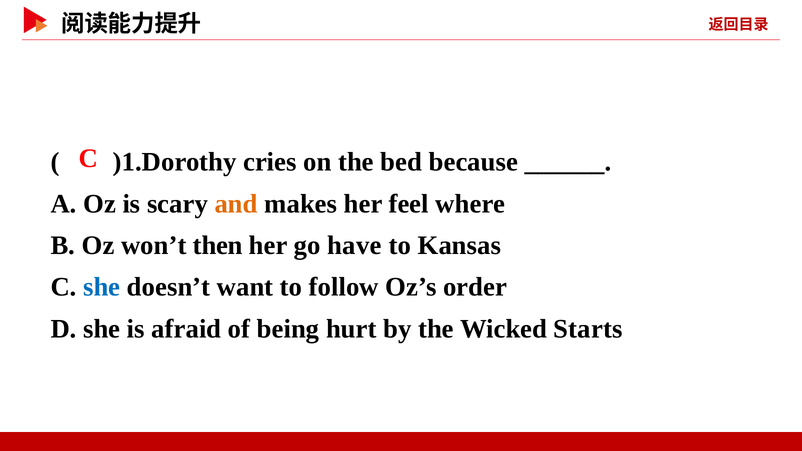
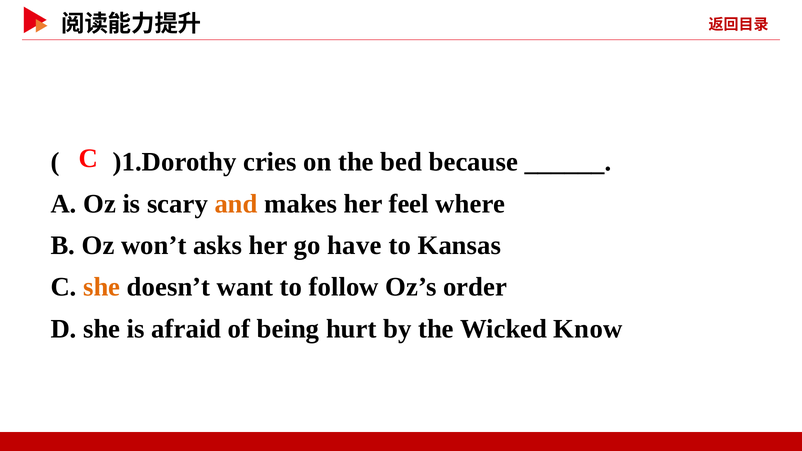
then: then -> asks
she at (102, 287) colour: blue -> orange
Starts: Starts -> Know
